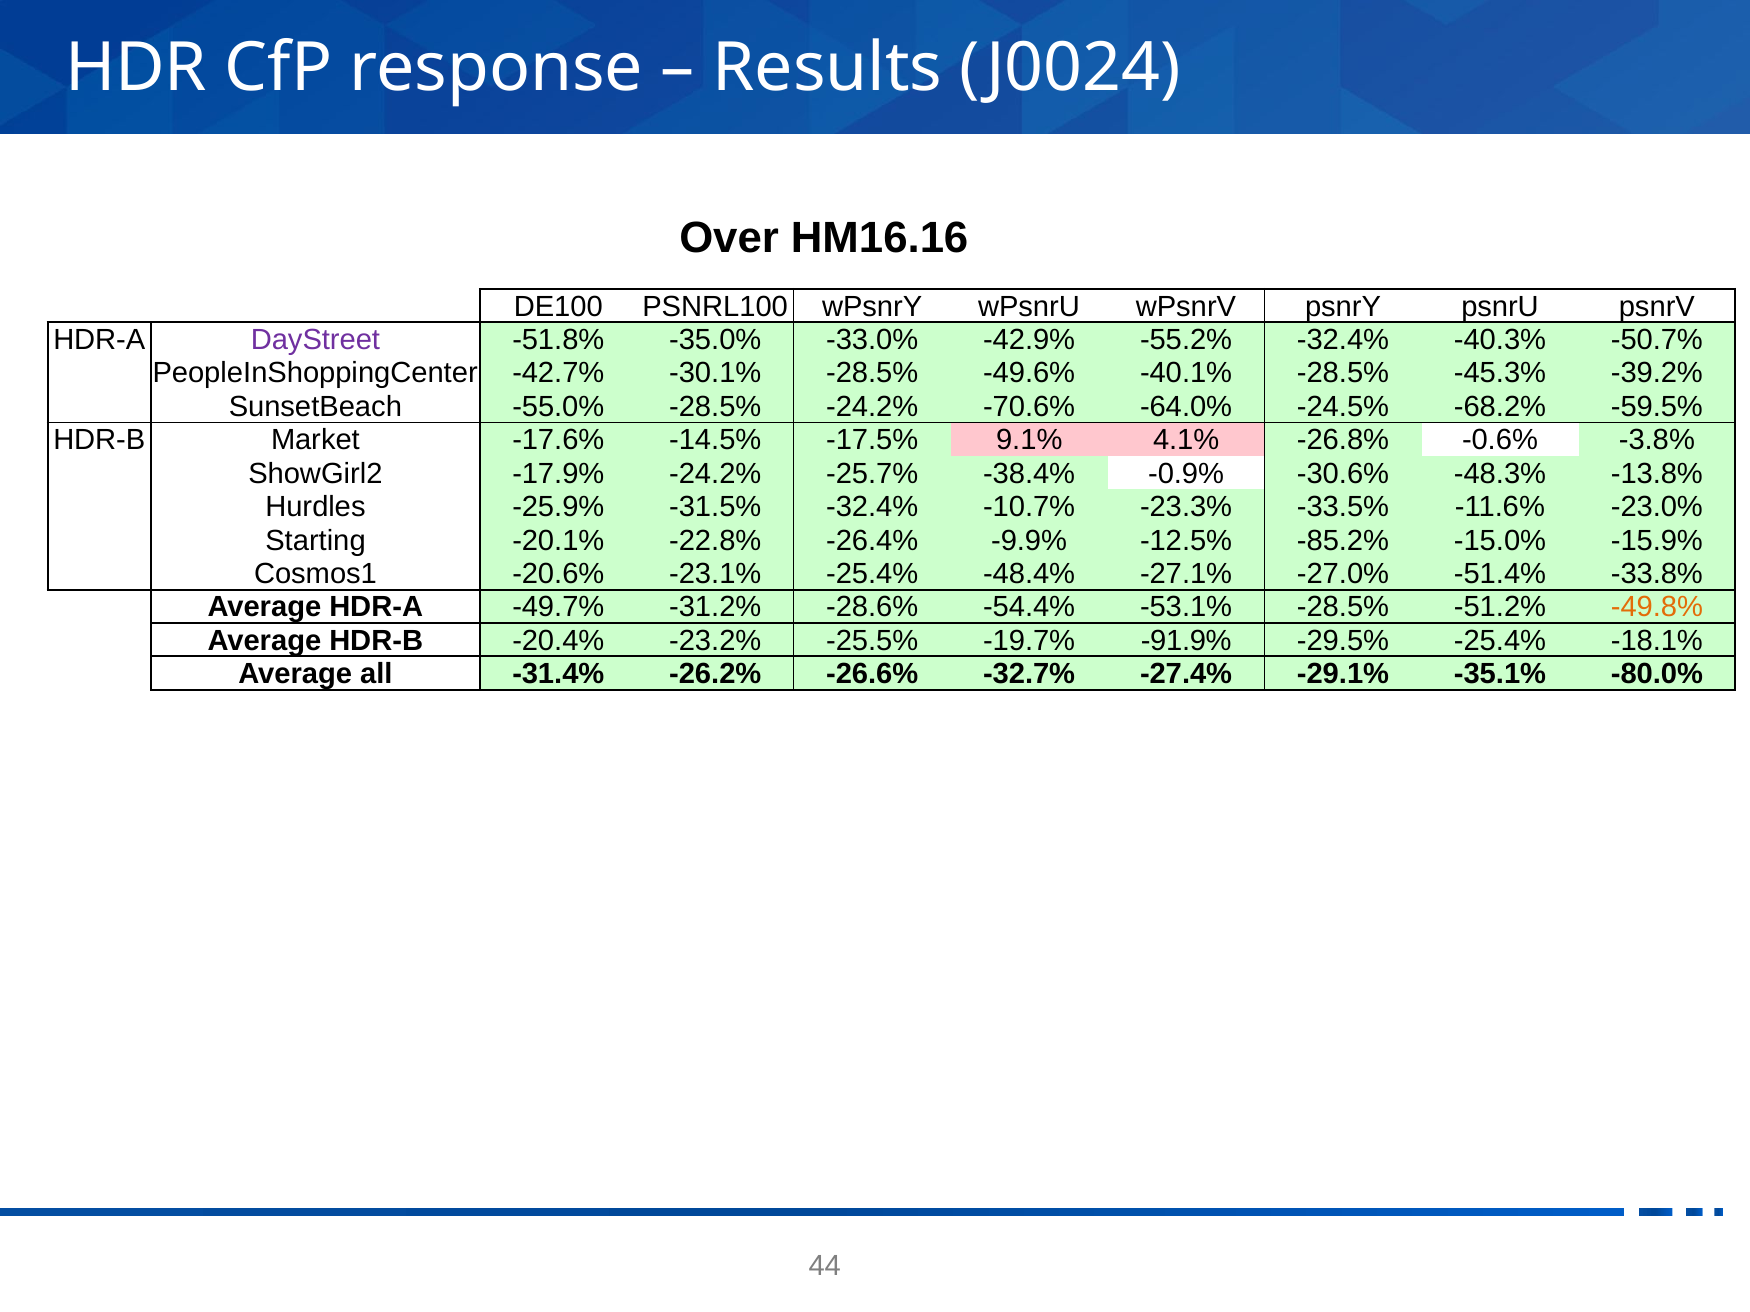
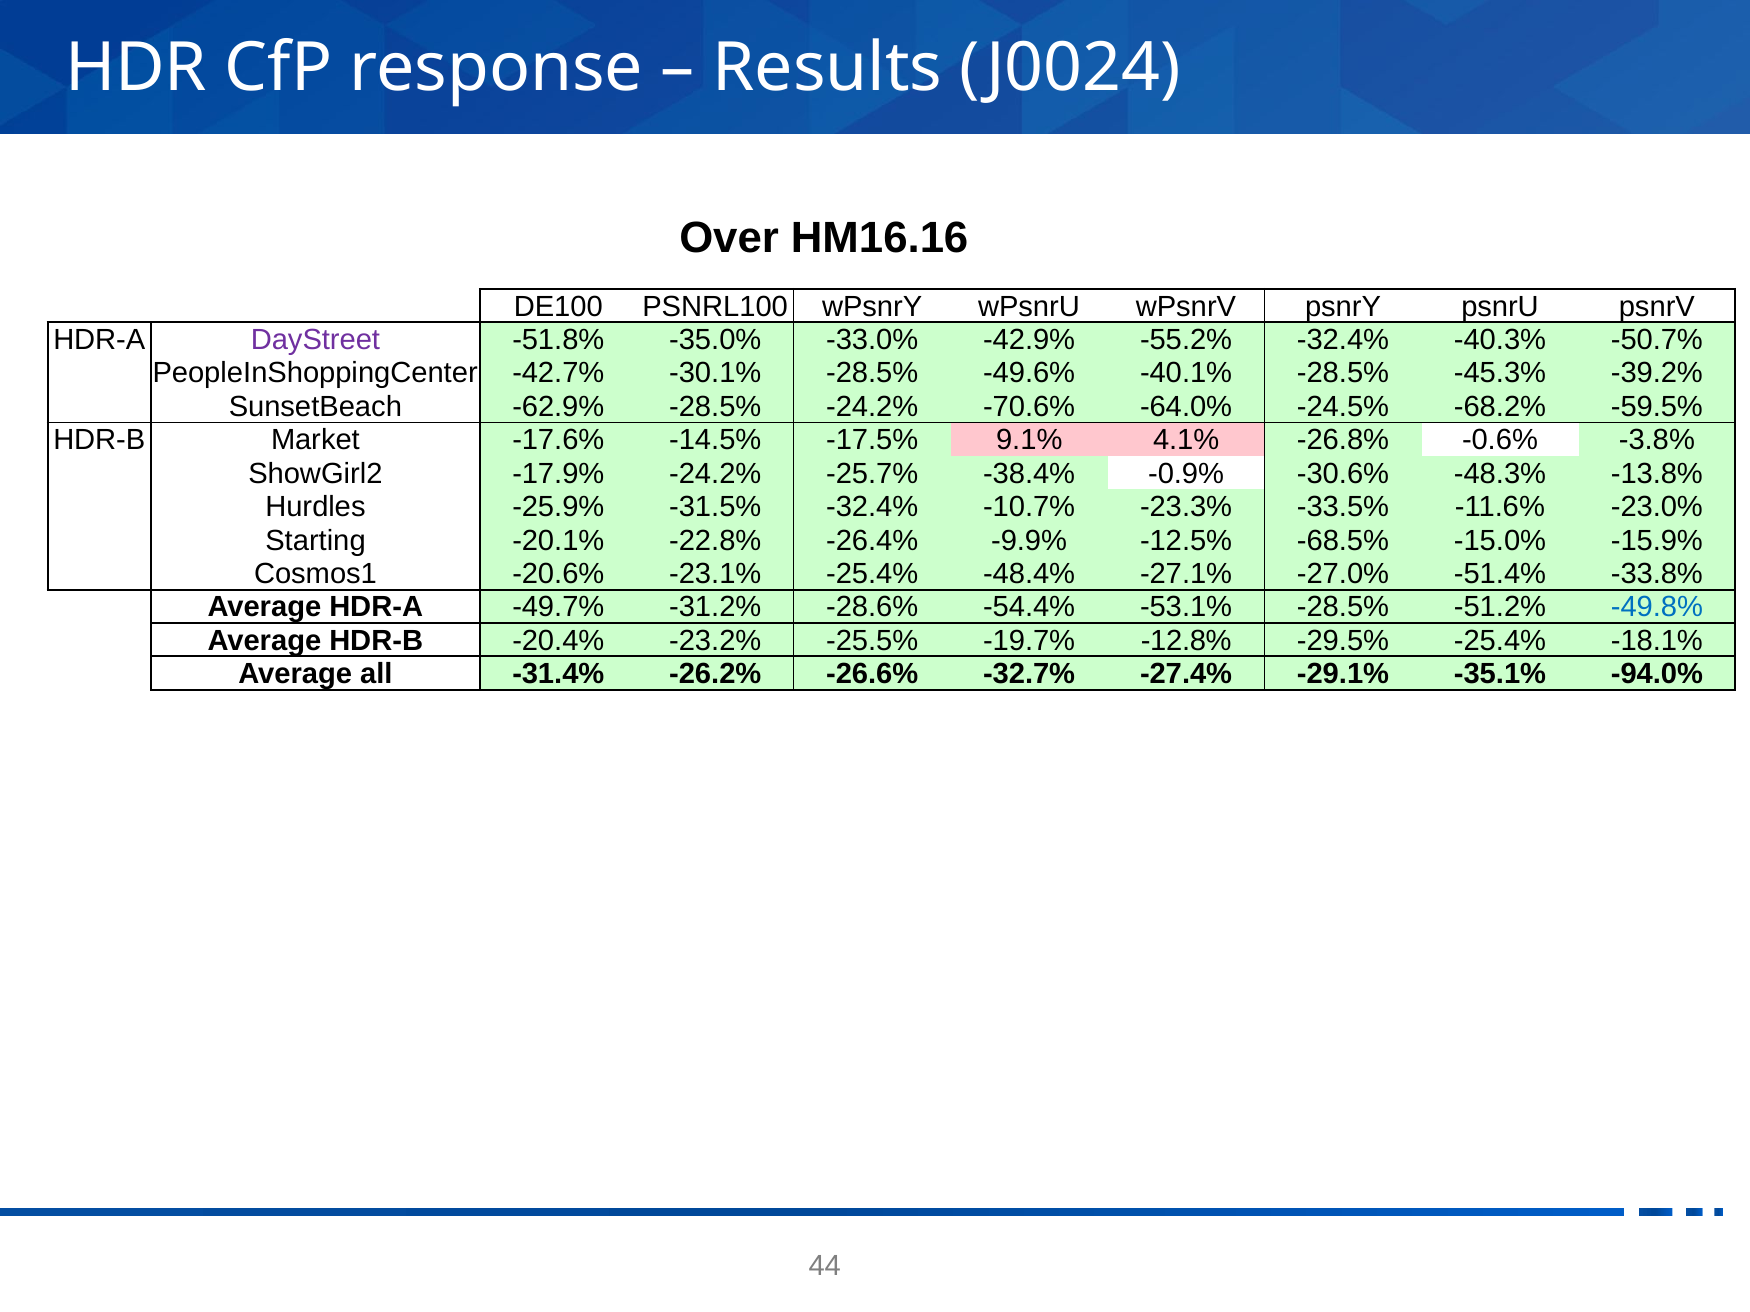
-55.0%: -55.0% -> -62.9%
-85.2%: -85.2% -> -68.5%
-49.8% colour: orange -> blue
-91.9%: -91.9% -> -12.8%
-80.0%: -80.0% -> -94.0%
